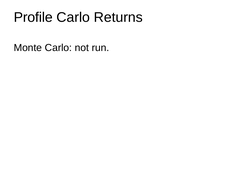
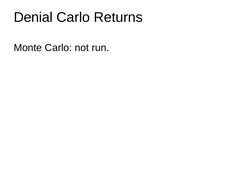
Profile: Profile -> Denial
